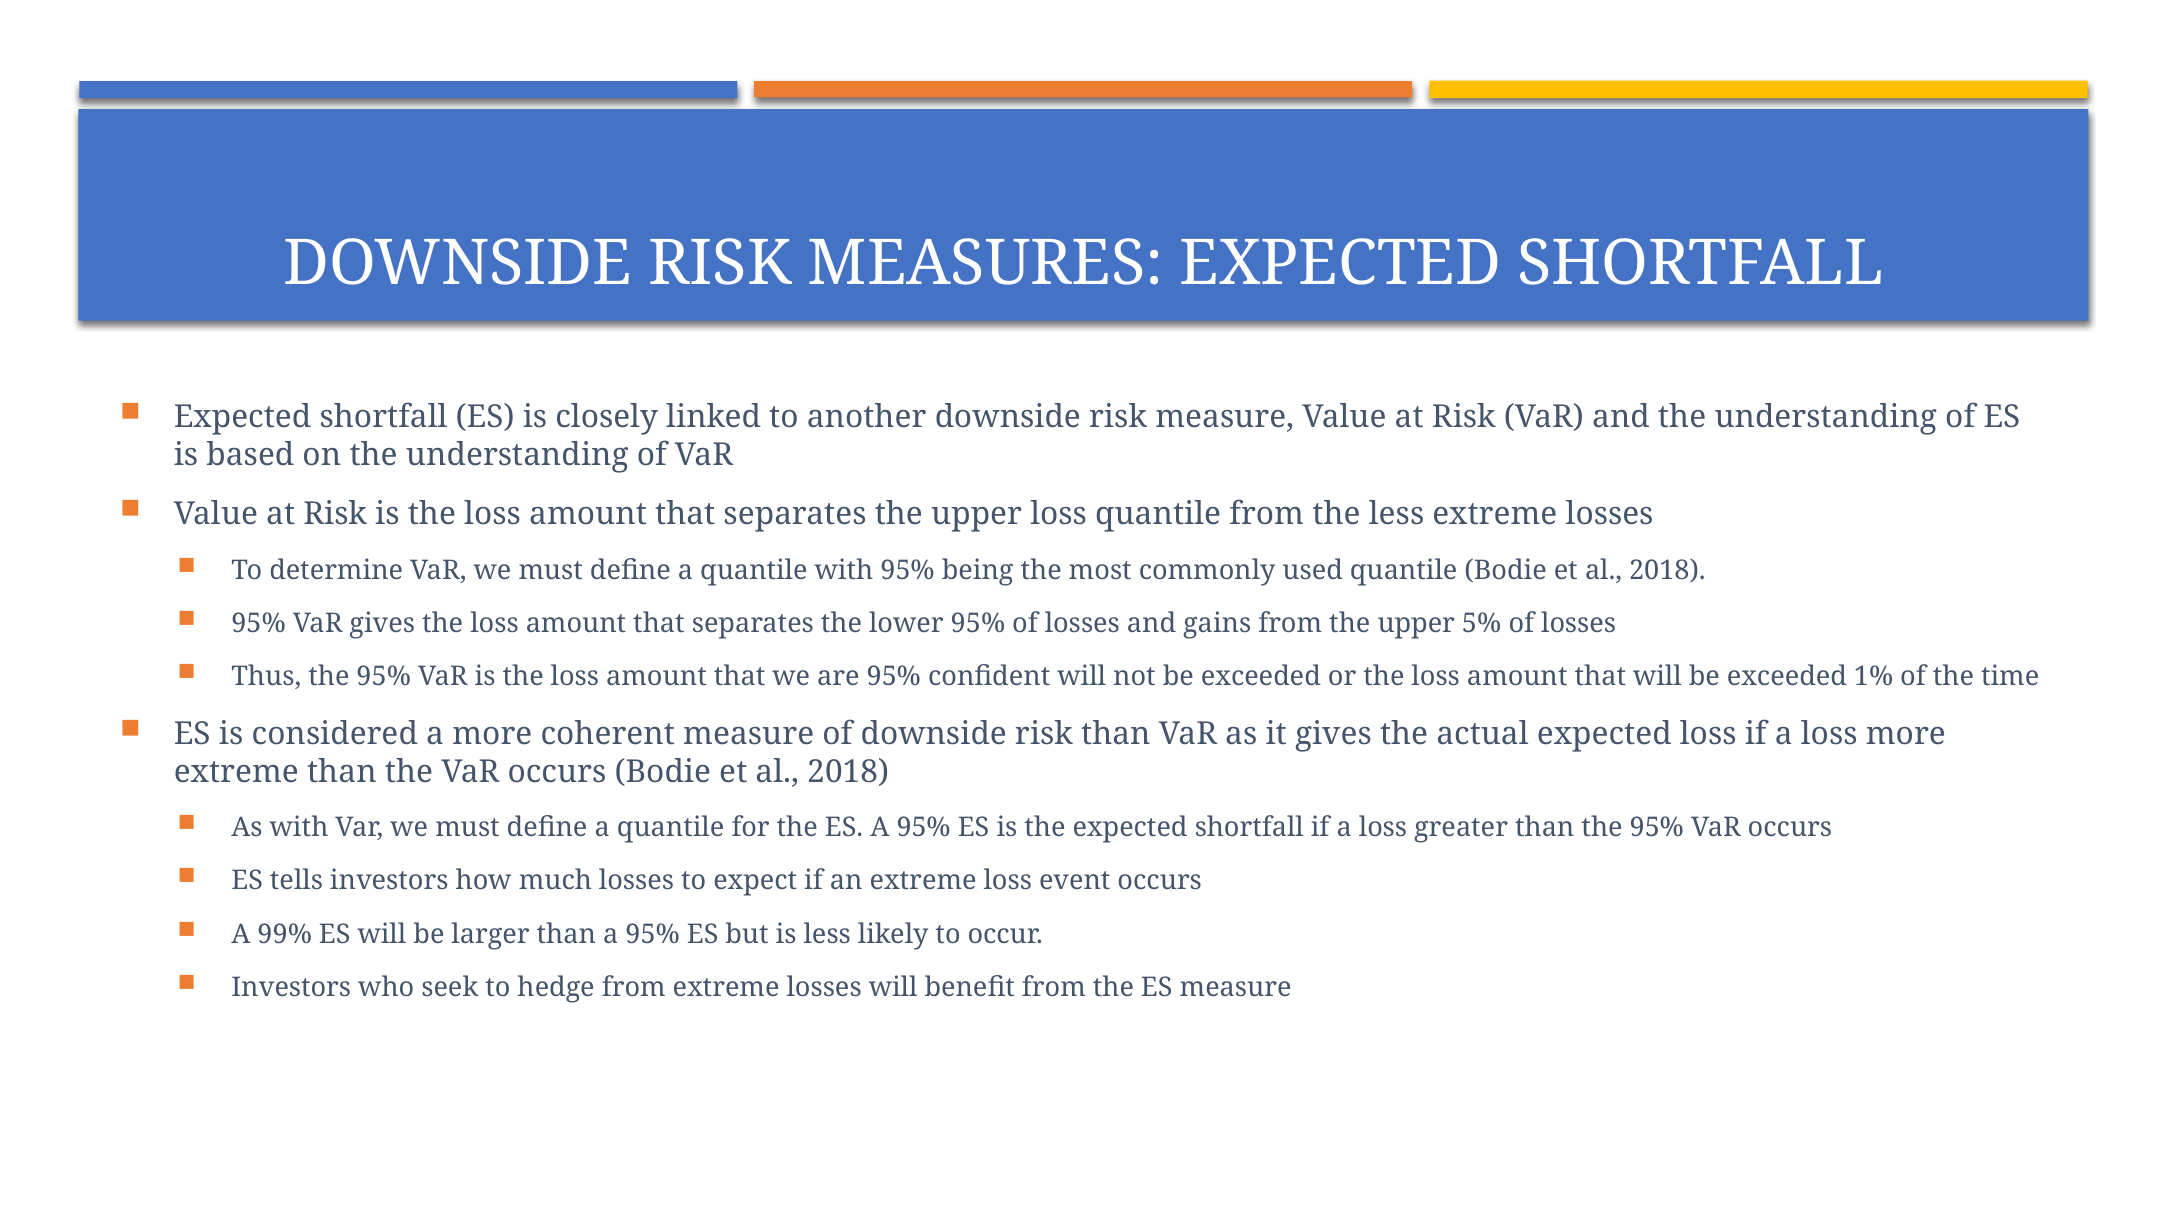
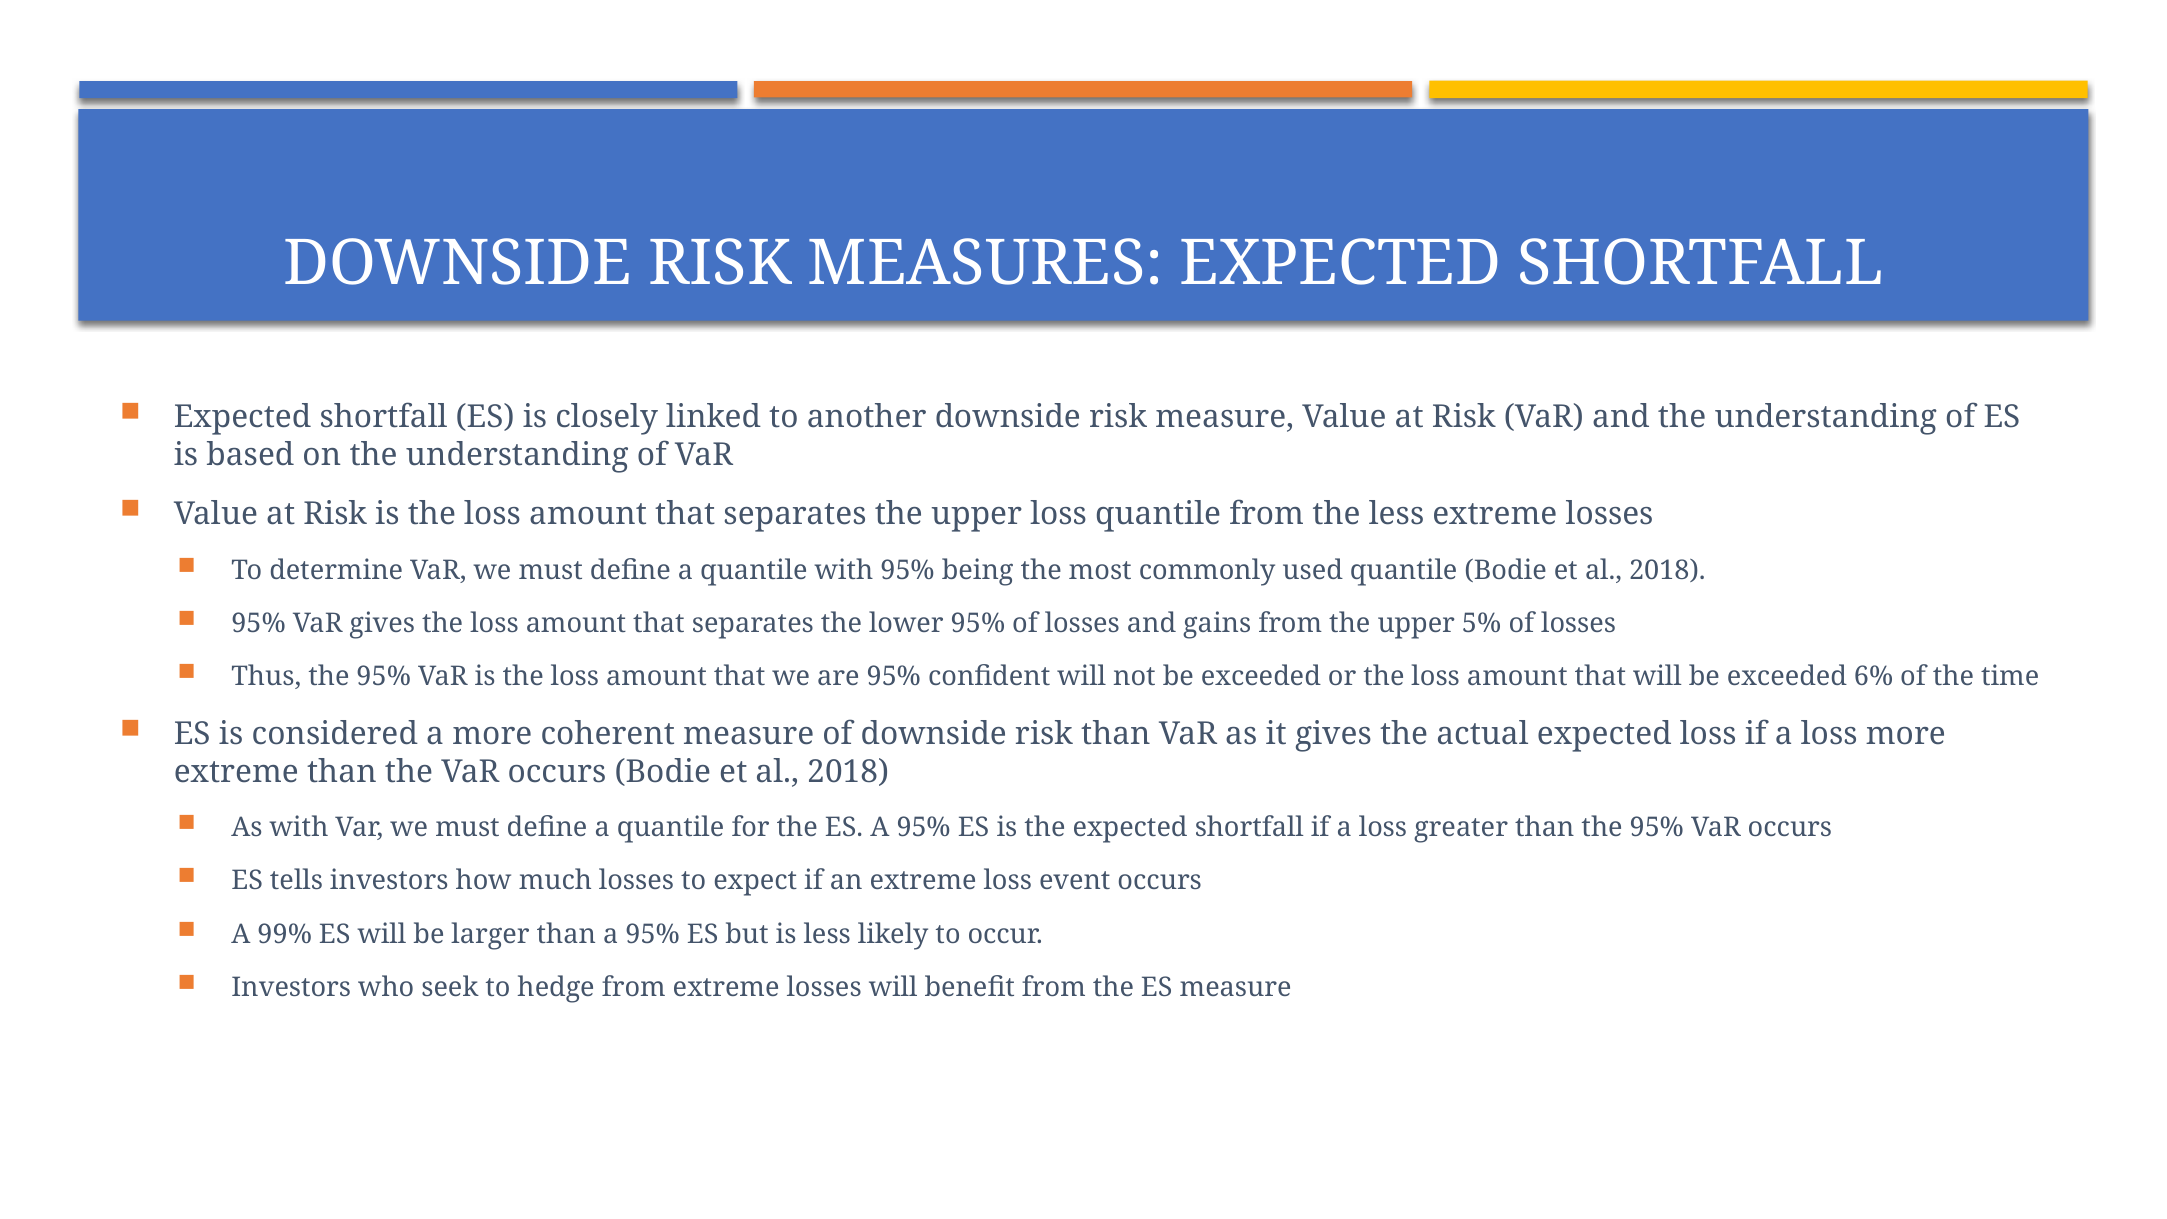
1%: 1% -> 6%
